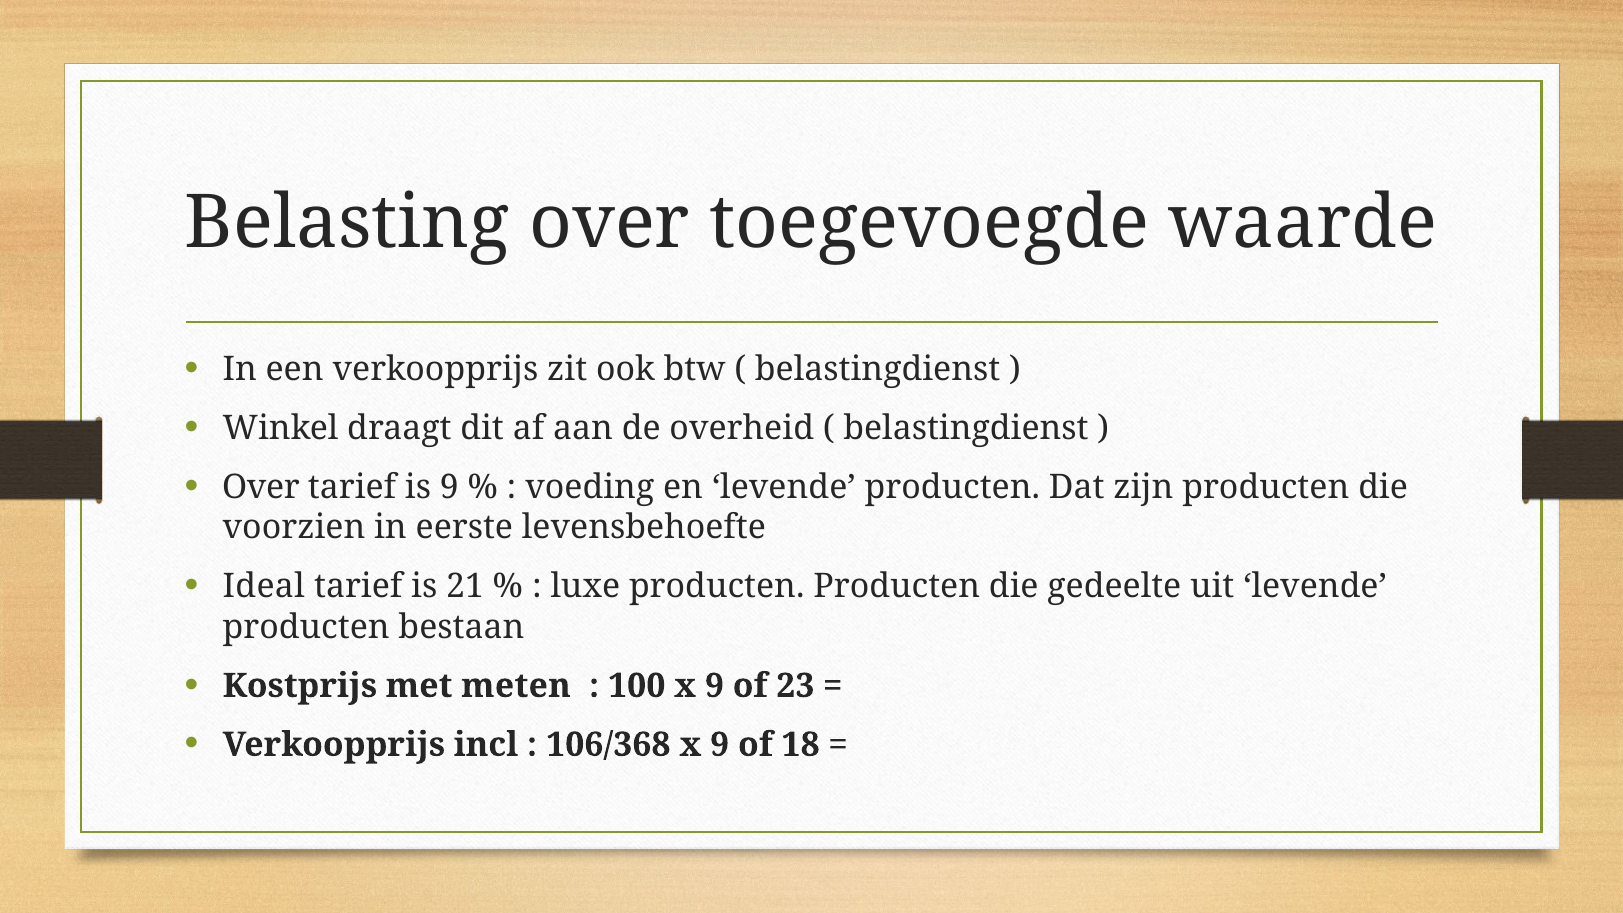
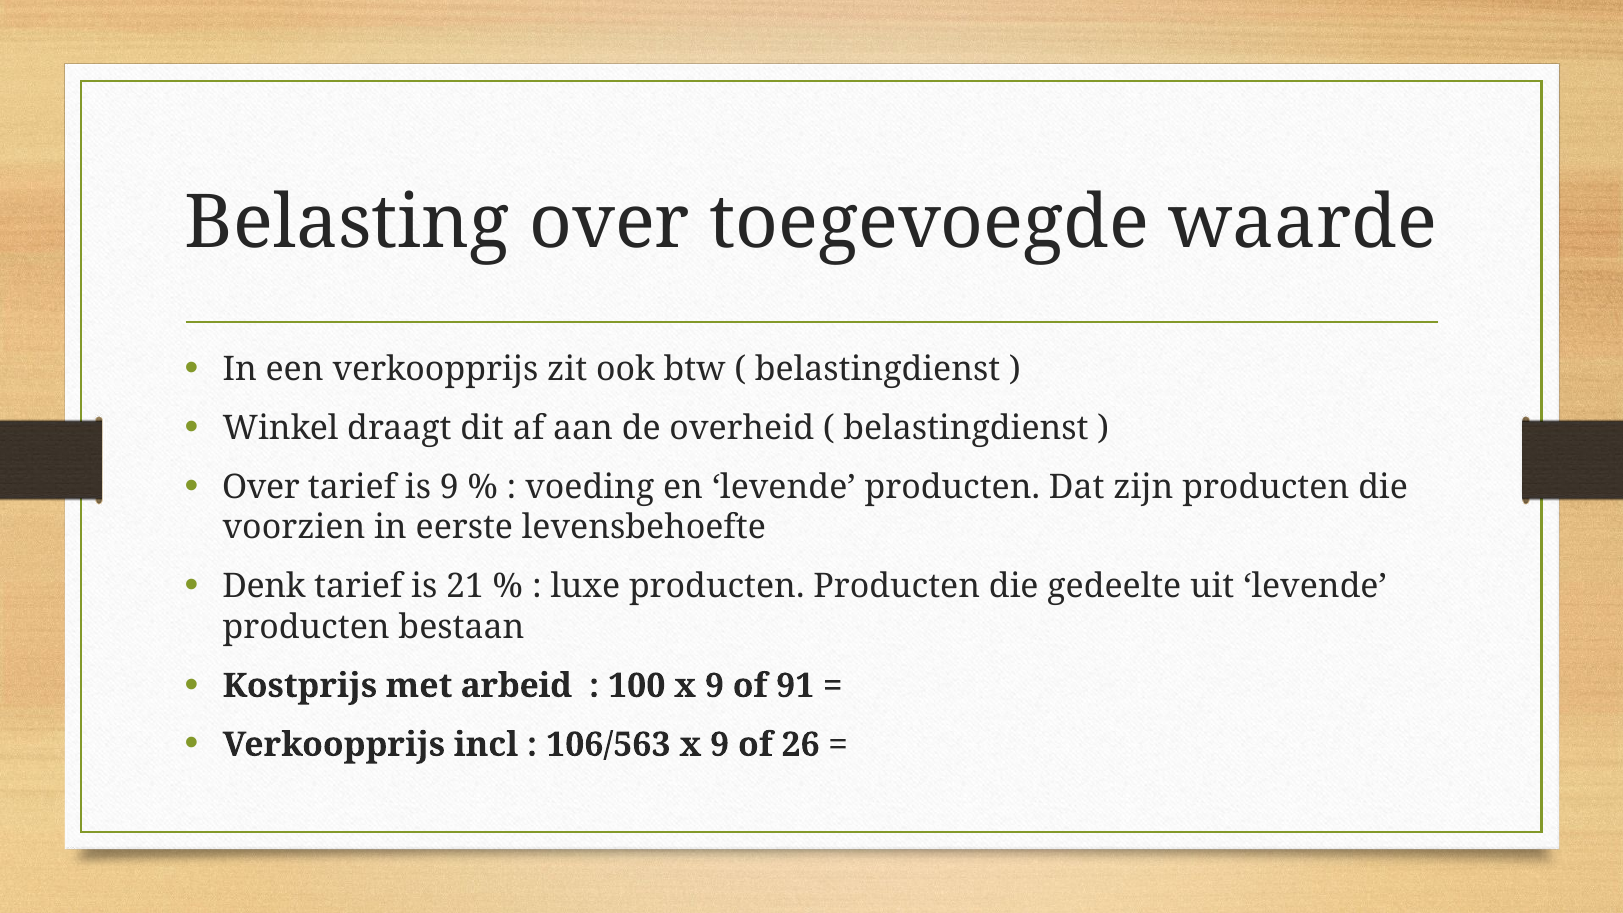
Ideal: Ideal -> Denk
meten: meten -> arbeid
23: 23 -> 91
106/368: 106/368 -> 106/563
18: 18 -> 26
